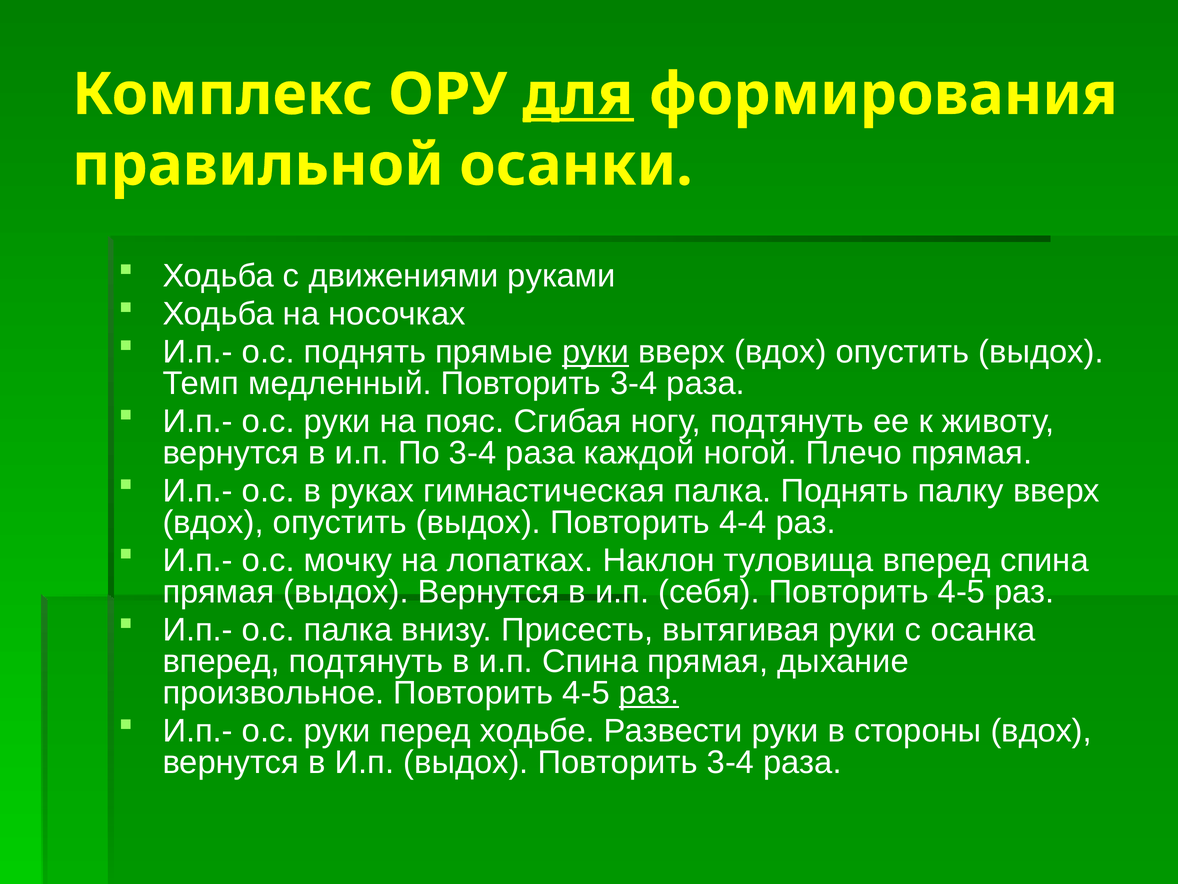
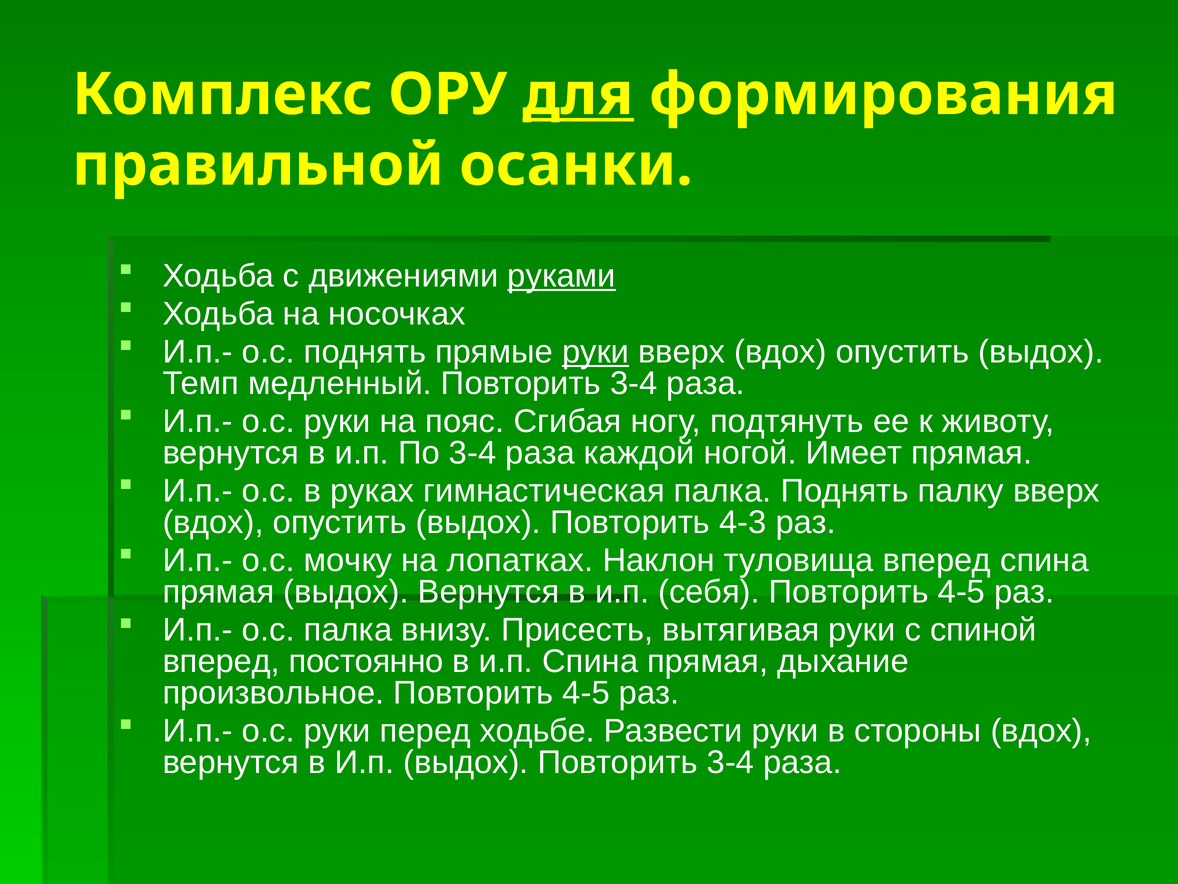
руками underline: none -> present
Плечо: Плечо -> Имеет
4-4: 4-4 -> 4-3
осанка: осанка -> спиной
вперед подтянуть: подтянуть -> постоянно
раз at (649, 692) underline: present -> none
